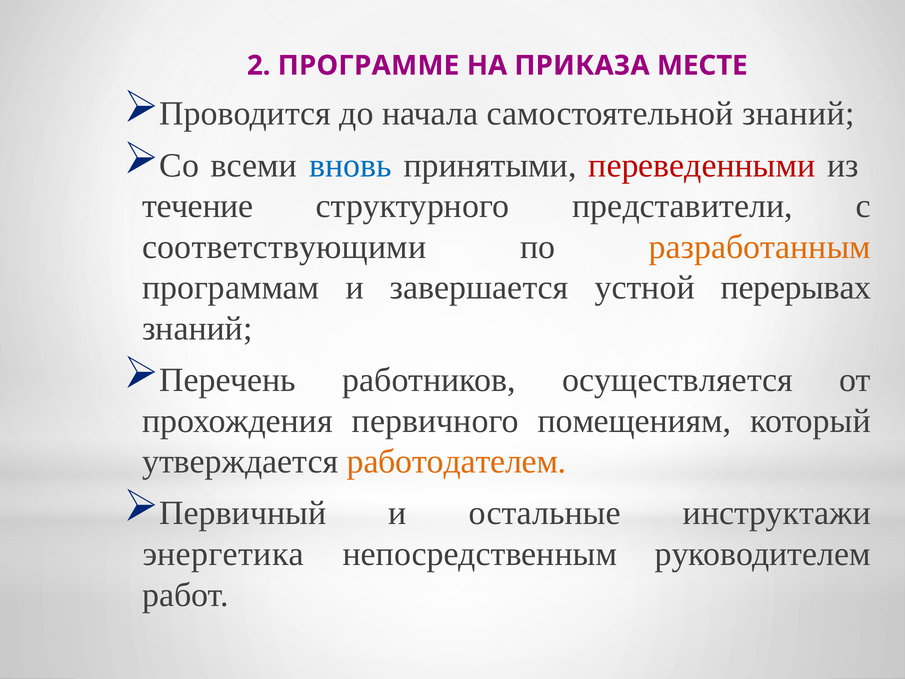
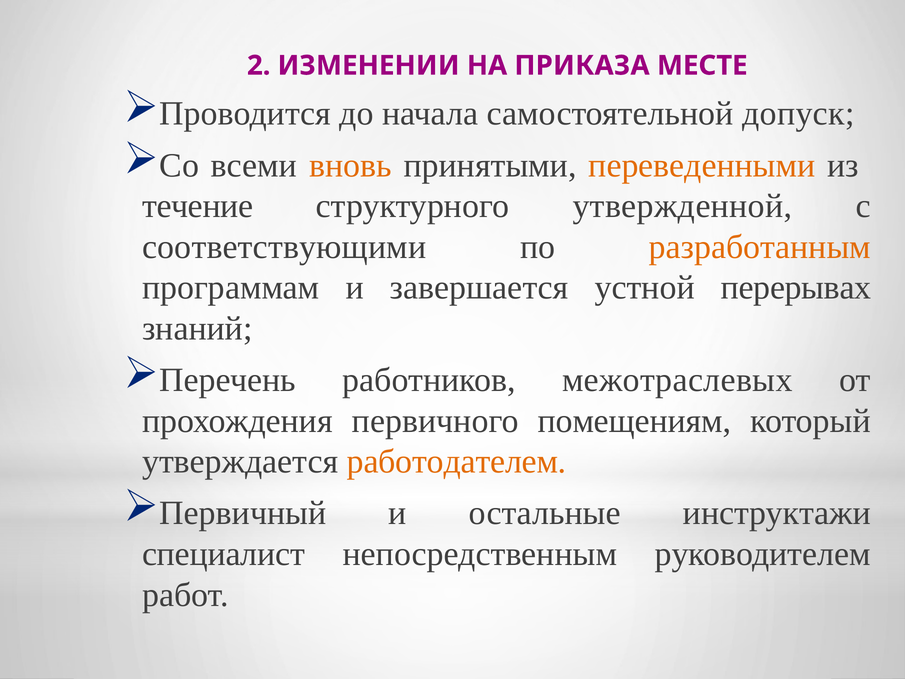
ПРОГРАММЕ: ПРОГРАММЕ -> ИЗМЕНЕНИИ
самостоятельной знаний: знаний -> допуск
вновь colour: blue -> orange
переведенными colour: red -> orange
представители: представители -> утвержденной
осуществляется: осуществляется -> межотраслевых
энергетика: энергетика -> специалист
